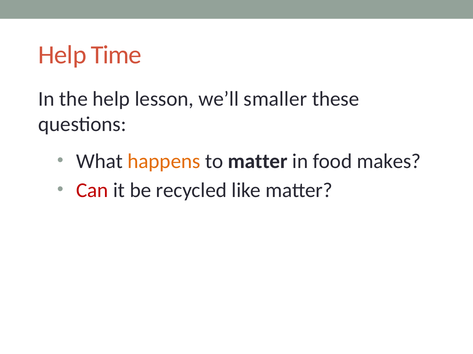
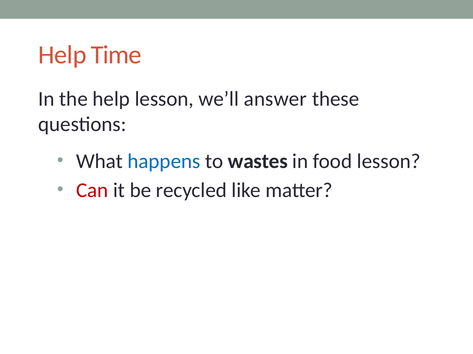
smaller: smaller -> answer
happens colour: orange -> blue
to matter: matter -> wastes
food makes: makes -> lesson
